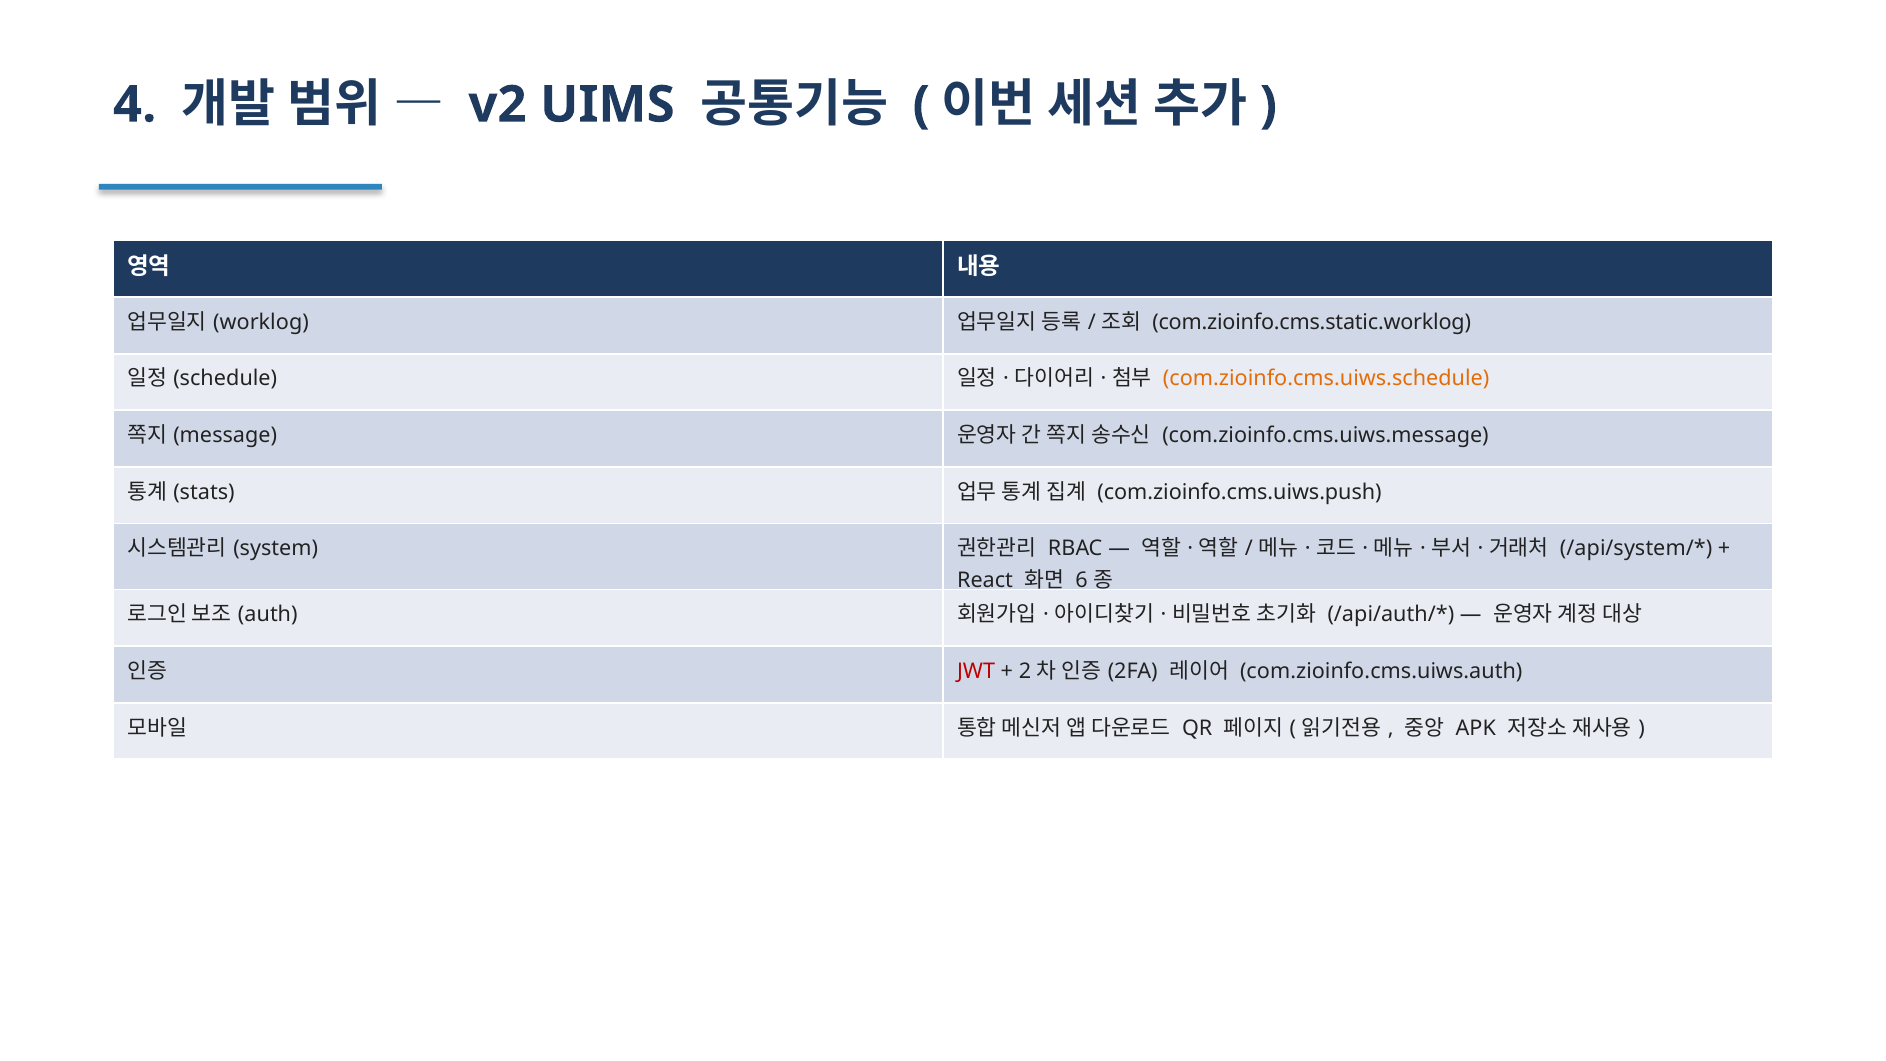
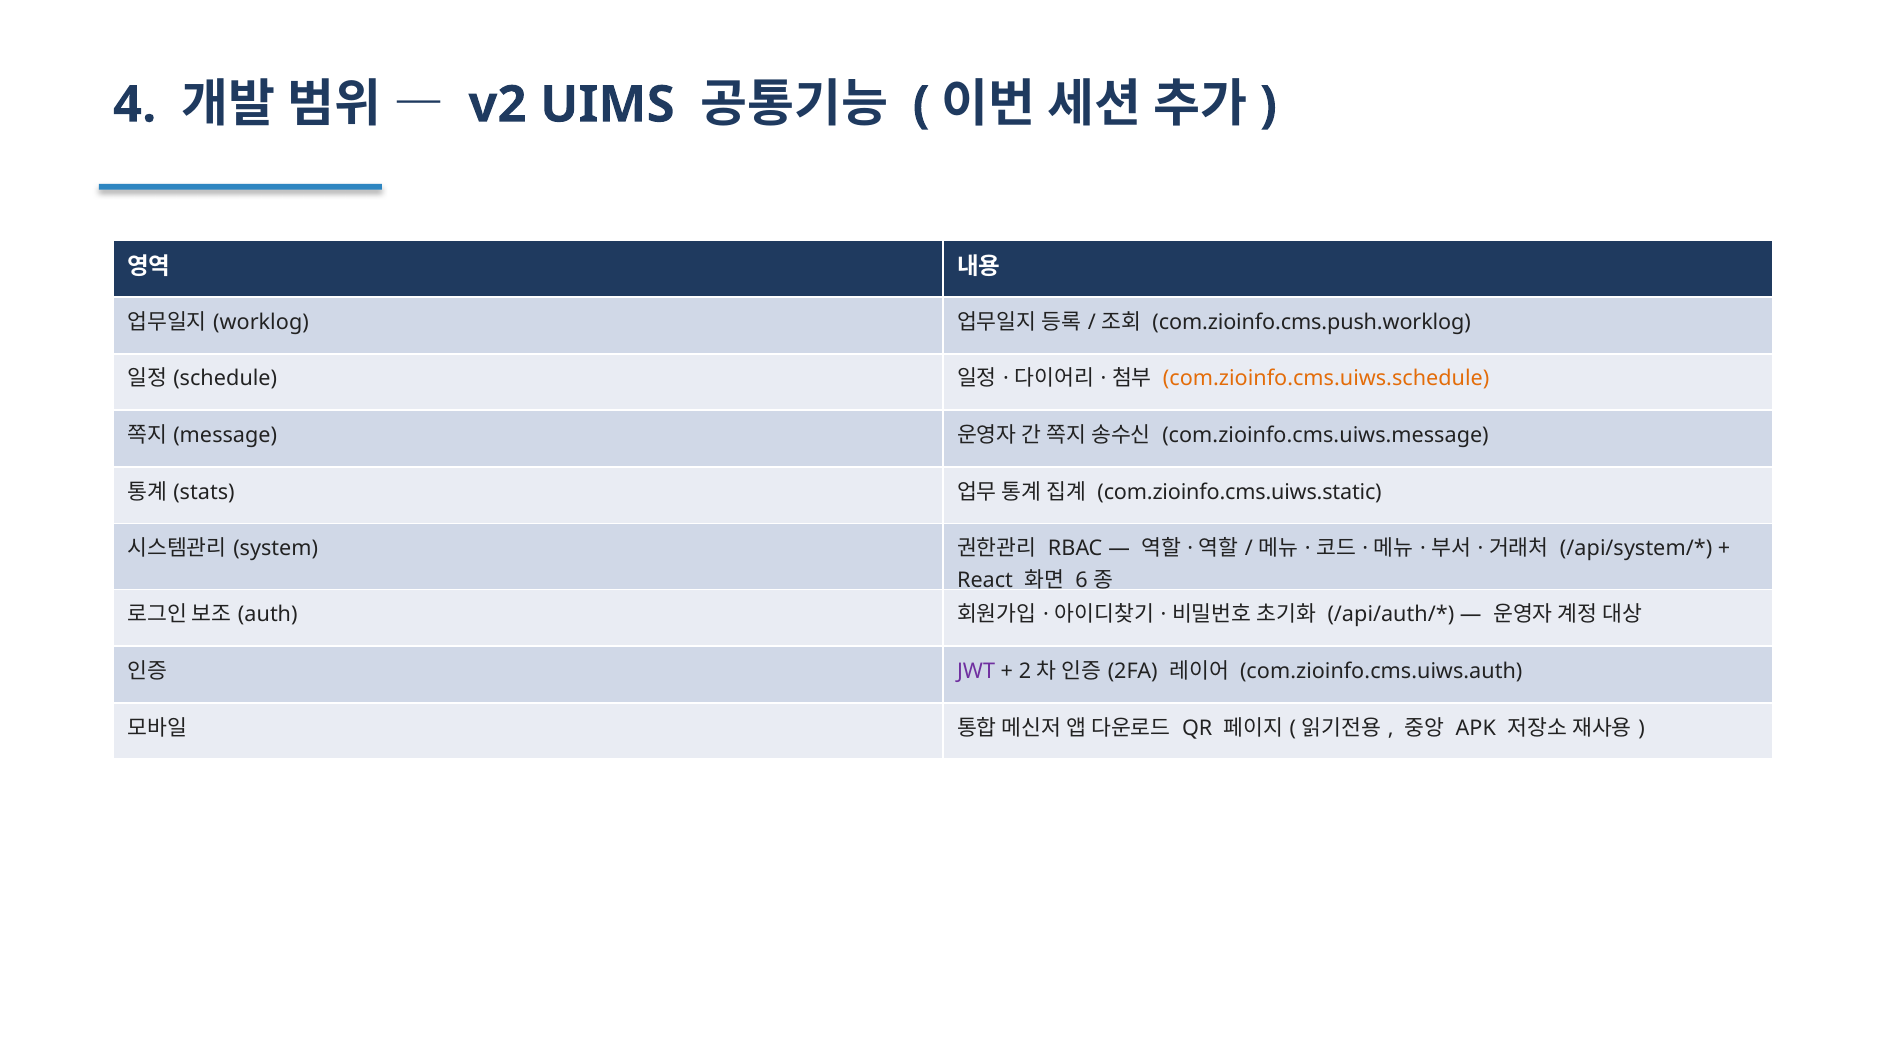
com.zioinfo.cms.static.worklog: com.zioinfo.cms.static.worklog -> com.zioinfo.cms.push.worklog
com.zioinfo.cms.uiws.push: com.zioinfo.cms.uiws.push -> com.zioinfo.cms.uiws.static
JWT colour: red -> purple
